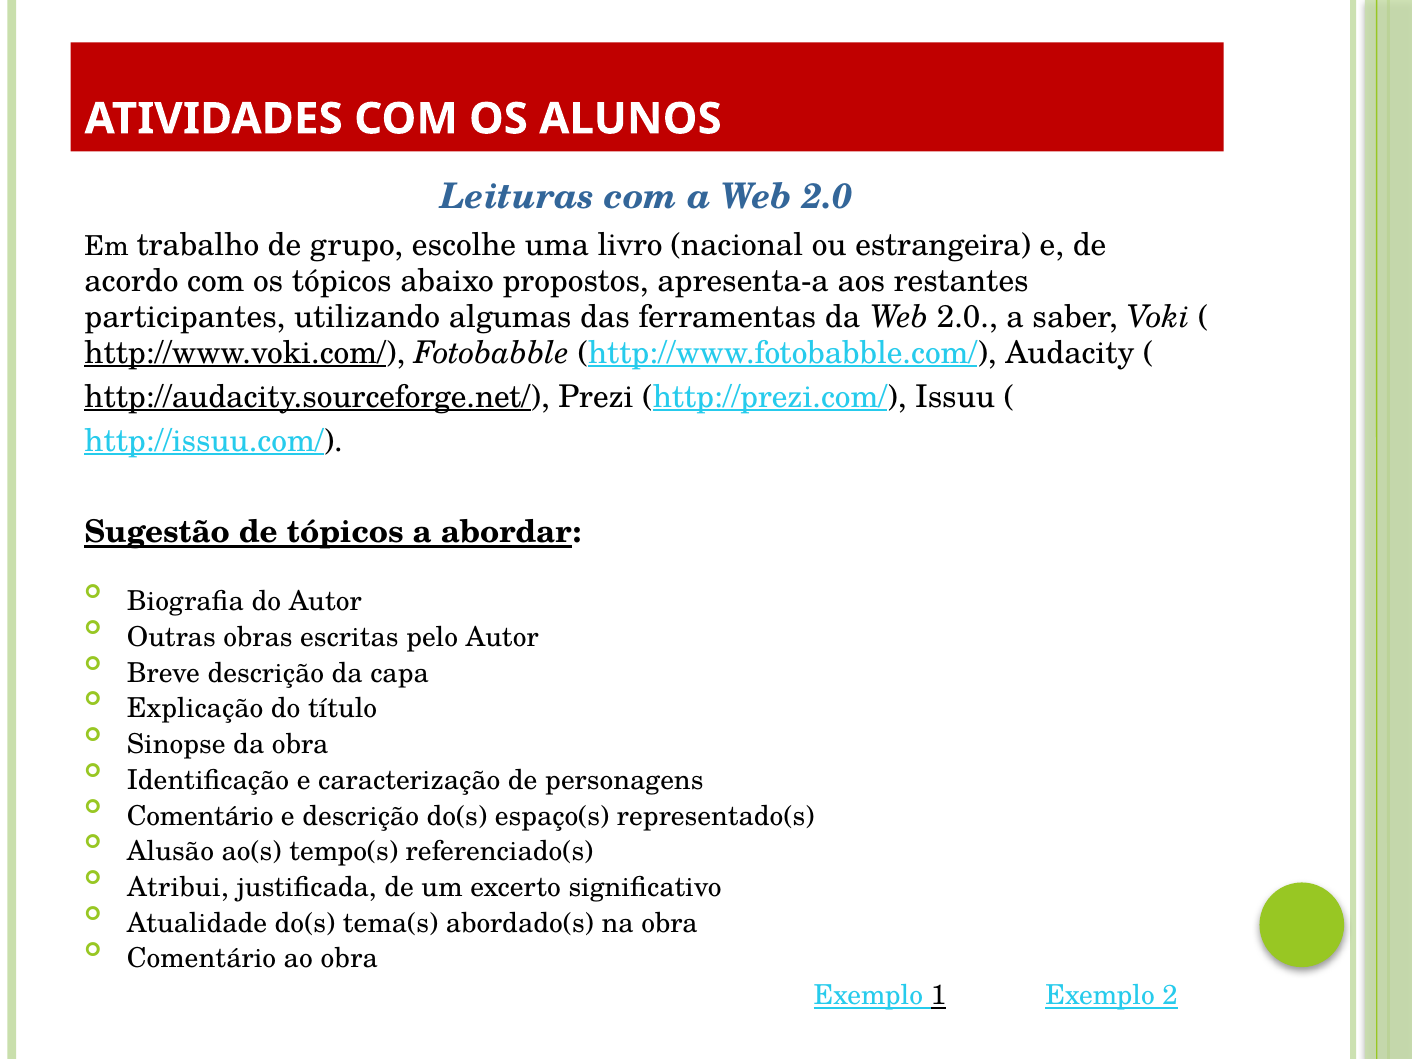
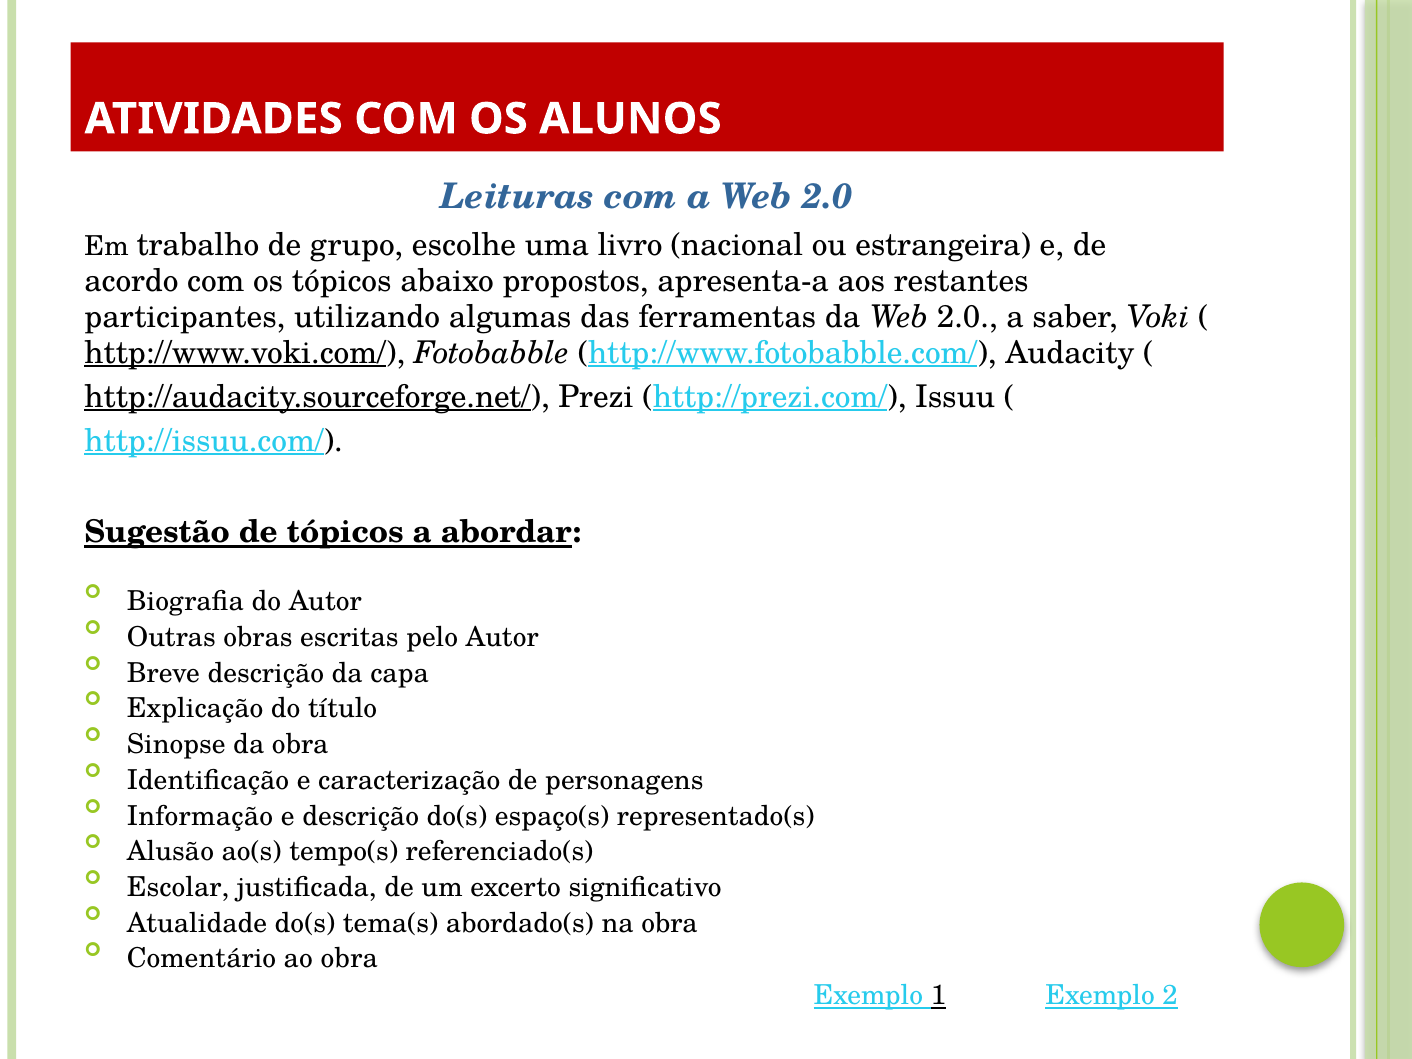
Comentário at (200, 816): Comentário -> Informação
Atribui: Atribui -> Escolar
